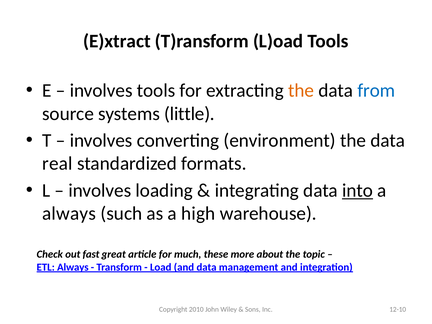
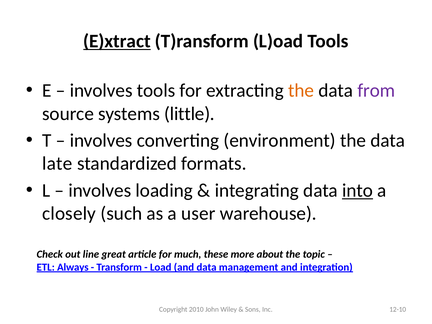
E)xtract underline: none -> present
from colour: blue -> purple
real: real -> late
always at (69, 214): always -> closely
high: high -> user
fast: fast -> line
